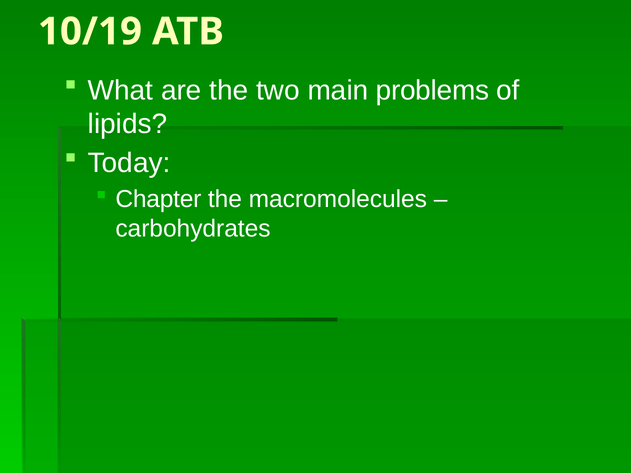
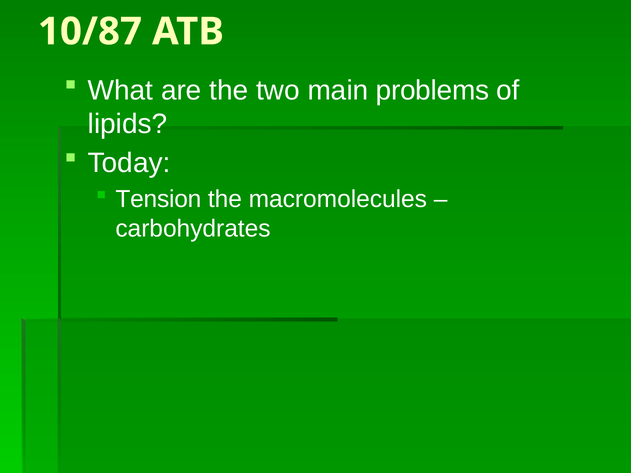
10/19: 10/19 -> 10/87
Chapter: Chapter -> Tension
